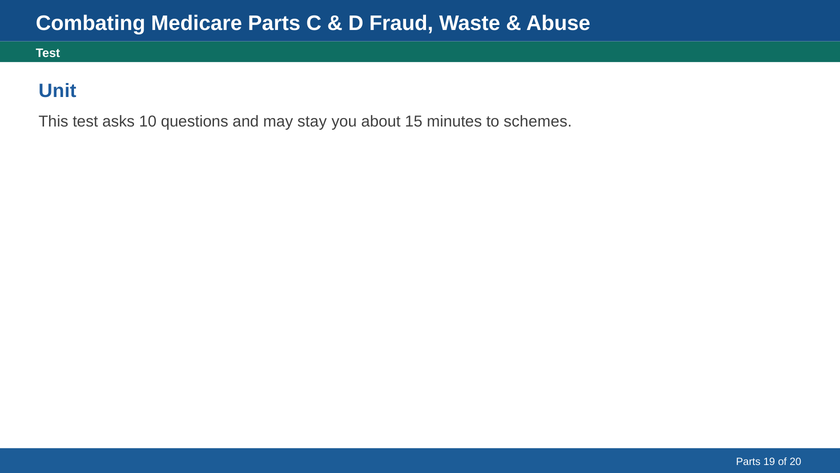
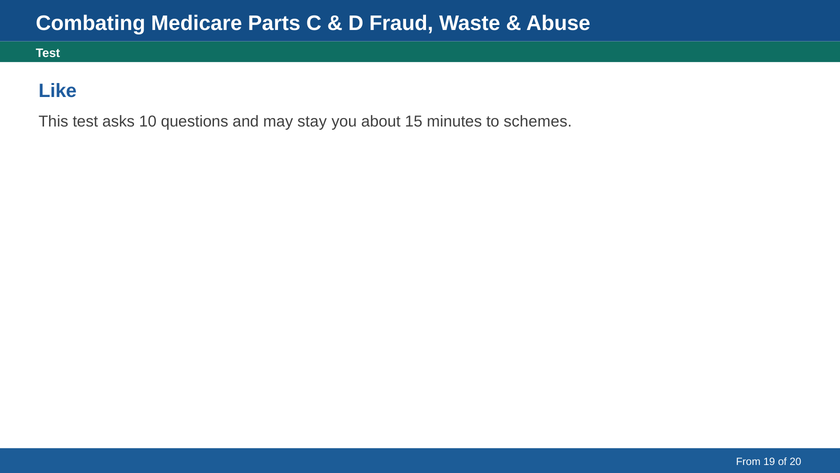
Unit: Unit -> Like
Parts at (748, 461): Parts -> From
